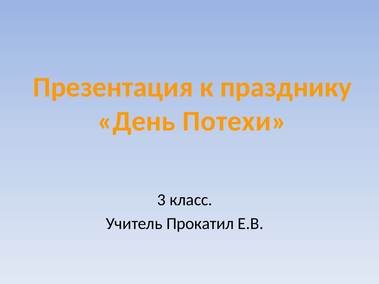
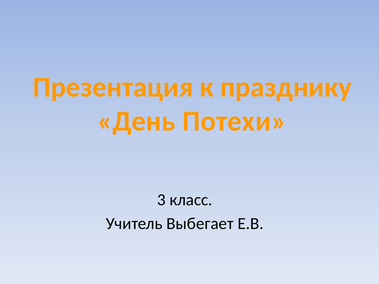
Прокатил: Прокатил -> Выбегает
